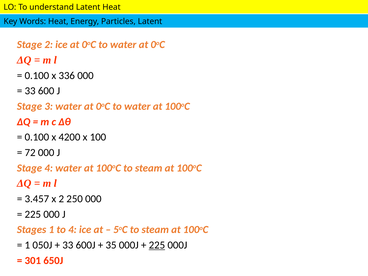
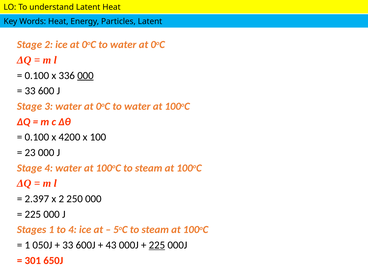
000 at (85, 76) underline: none -> present
72: 72 -> 23
3.457: 3.457 -> 2.397
35: 35 -> 43
